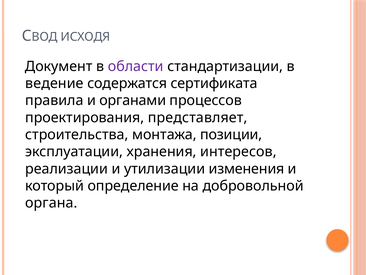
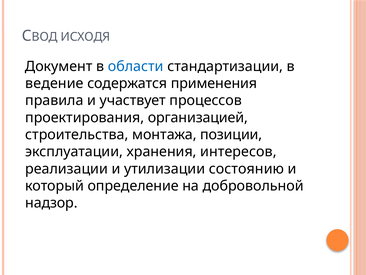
области colour: purple -> blue
сертификата: сертификата -> применения
органами: органами -> участвует
представляет: представляет -> организацией
изменения: изменения -> состоянию
органа: органа -> надзор
